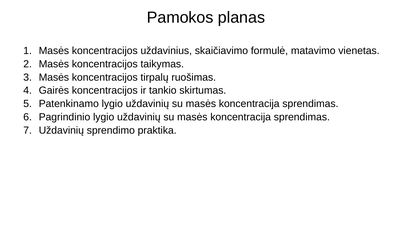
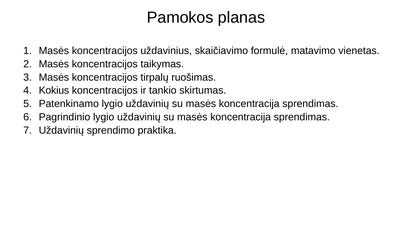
Gairės: Gairės -> Kokius
